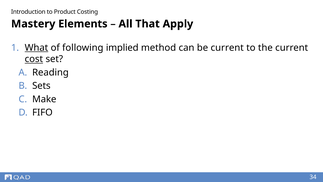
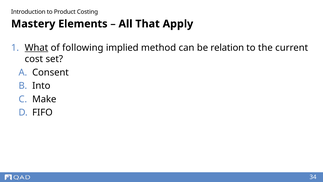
be current: current -> relation
cost underline: present -> none
Reading: Reading -> Consent
Sets: Sets -> Into
